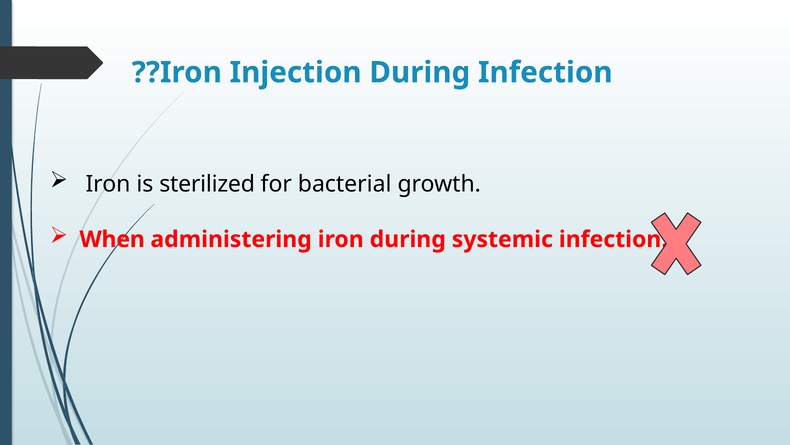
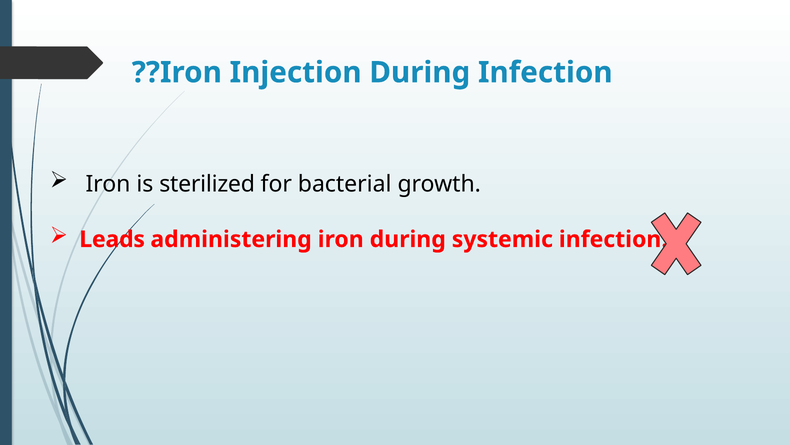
When: When -> Leads
